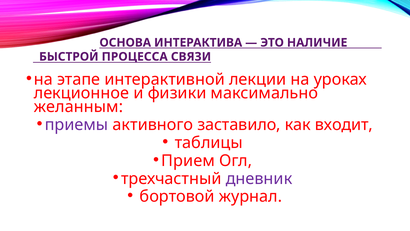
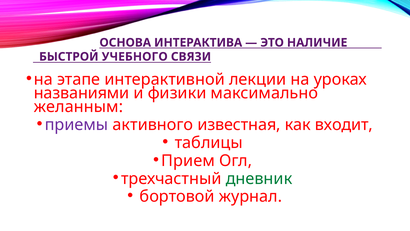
ПРОЦЕССА: ПРОЦЕССА -> УЧЕБНОГО
лекционное: лекционное -> названиями
заставило: заставило -> известная
дневник colour: purple -> green
